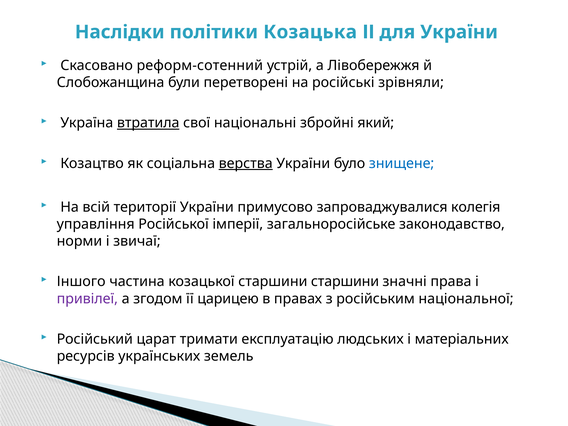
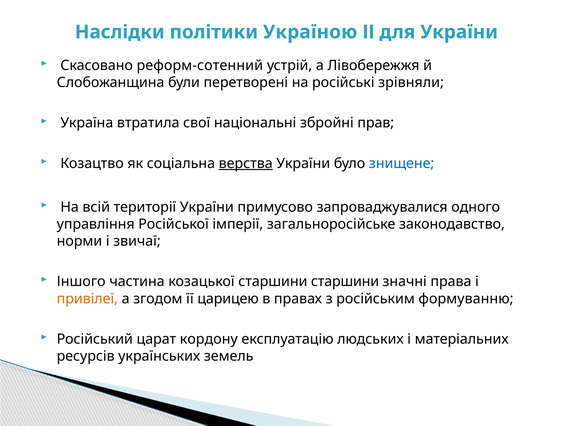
Козацька: Козацька -> Україною
втратила underline: present -> none
який: який -> прав
колегія: колегія -> одного
привілеї colour: purple -> orange
національної: національної -> формуванню
тримати: тримати -> кордону
